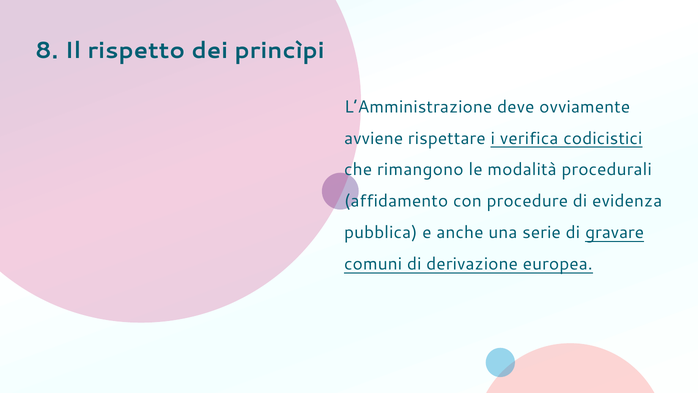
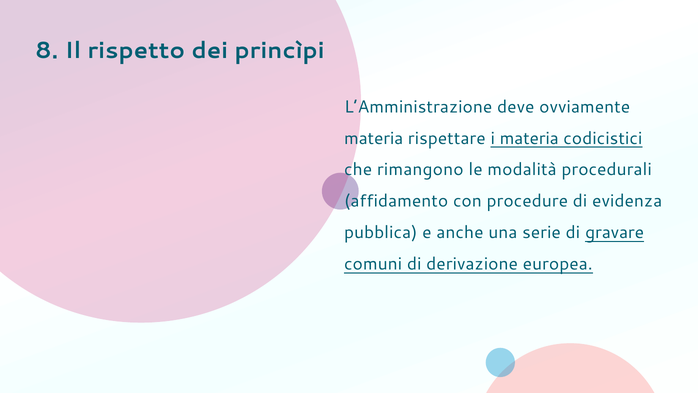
avviene at (374, 138): avviene -> materia
i verifica: verifica -> materia
